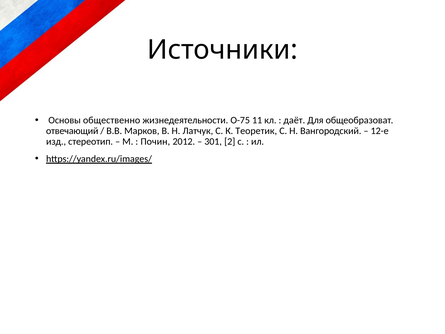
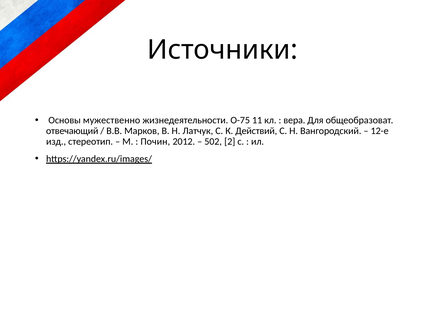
общественно: общественно -> мужественно
даёт: даёт -> вера
Теоретик: Теоретик -> Действий
301: 301 -> 502
